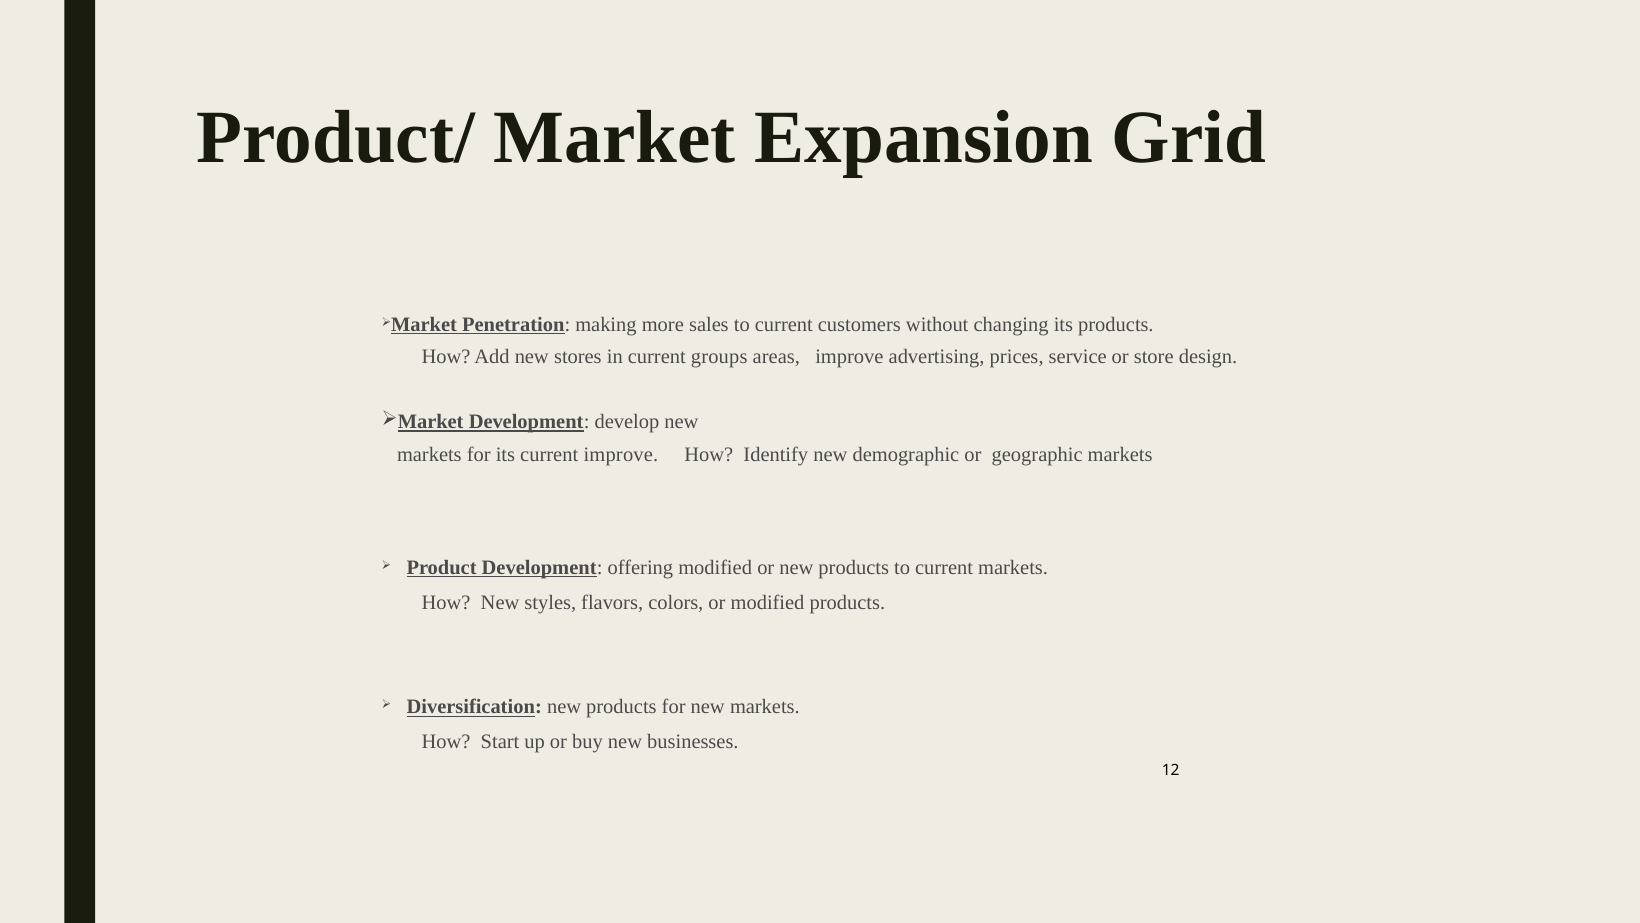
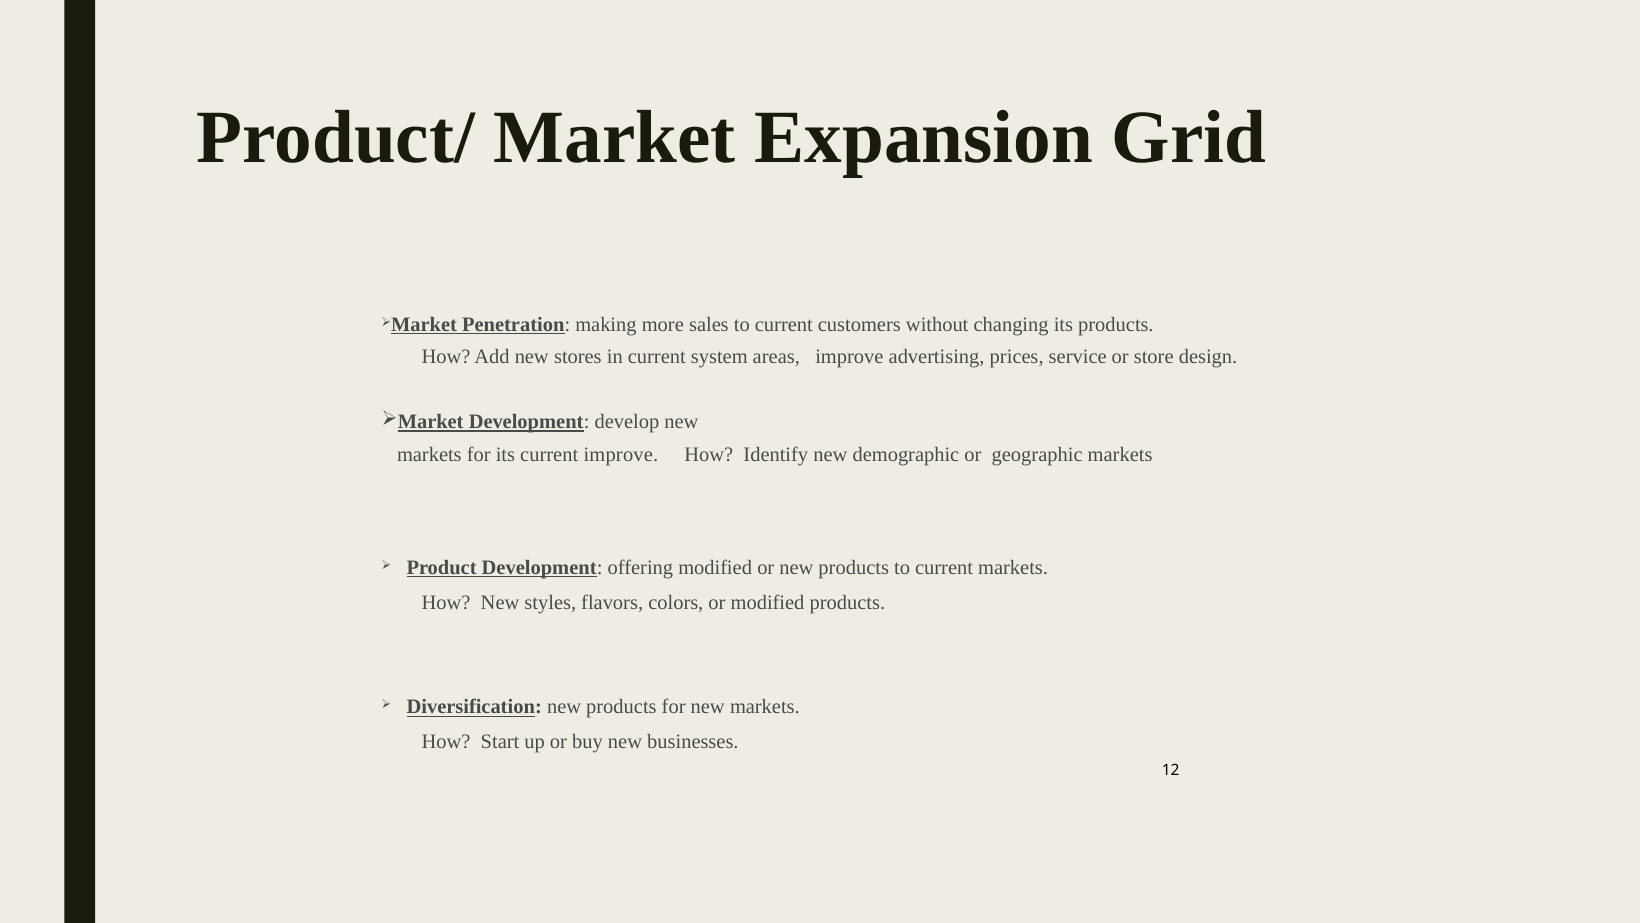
groups: groups -> system
